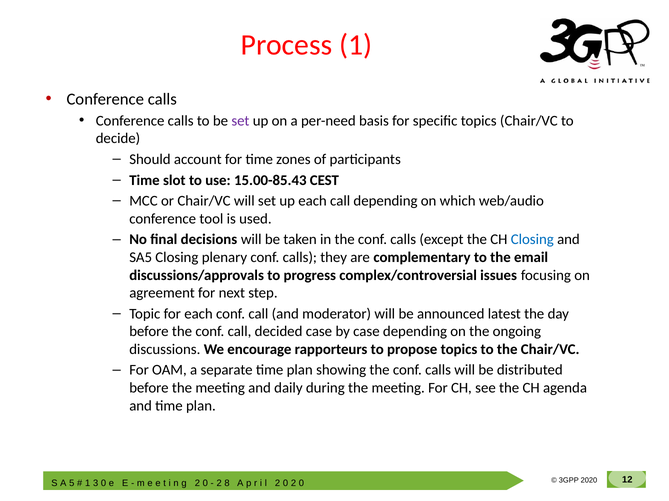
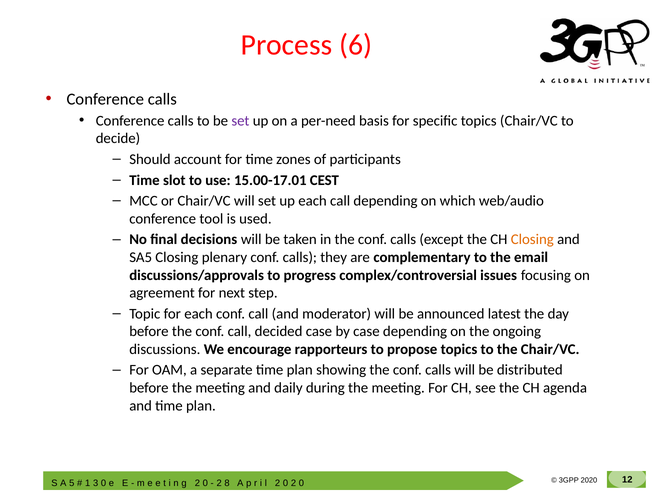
Process 1: 1 -> 6
15.00-85.43: 15.00-85.43 -> 15.00-17.01
Closing at (532, 240) colour: blue -> orange
